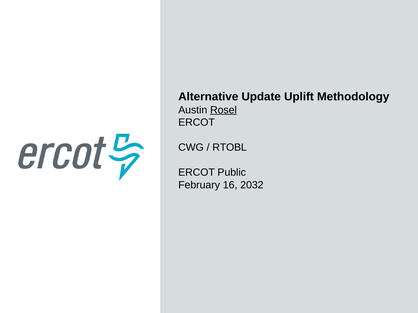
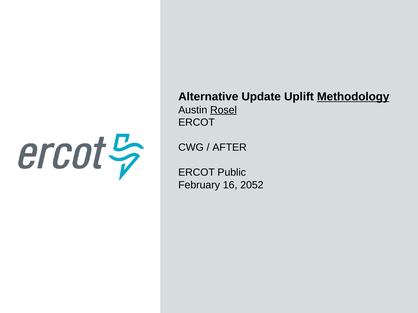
Methodology underline: none -> present
RTOBL: RTOBL -> AFTER
2032: 2032 -> 2052
